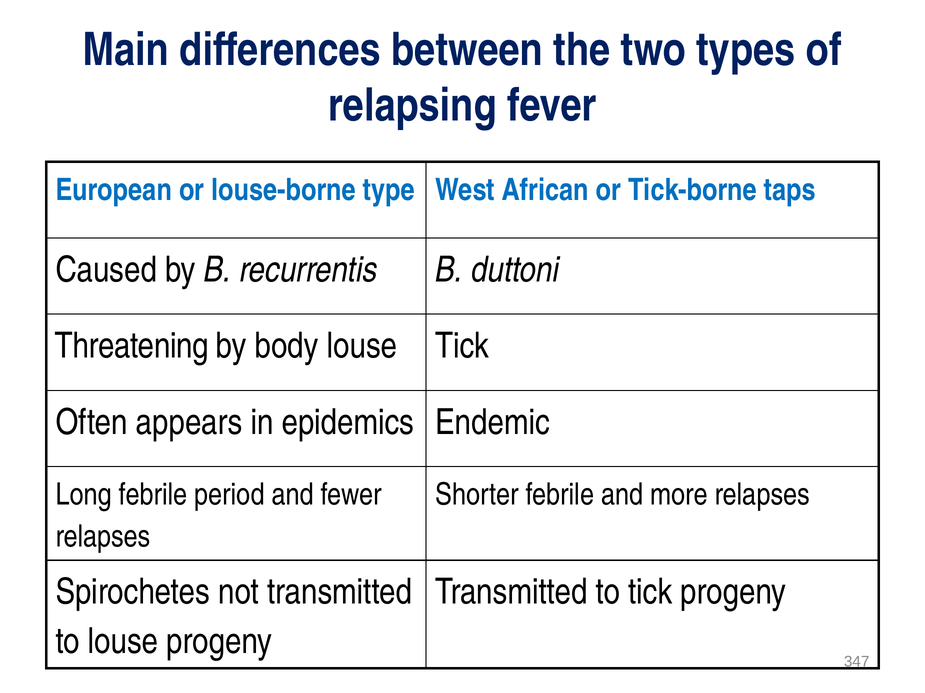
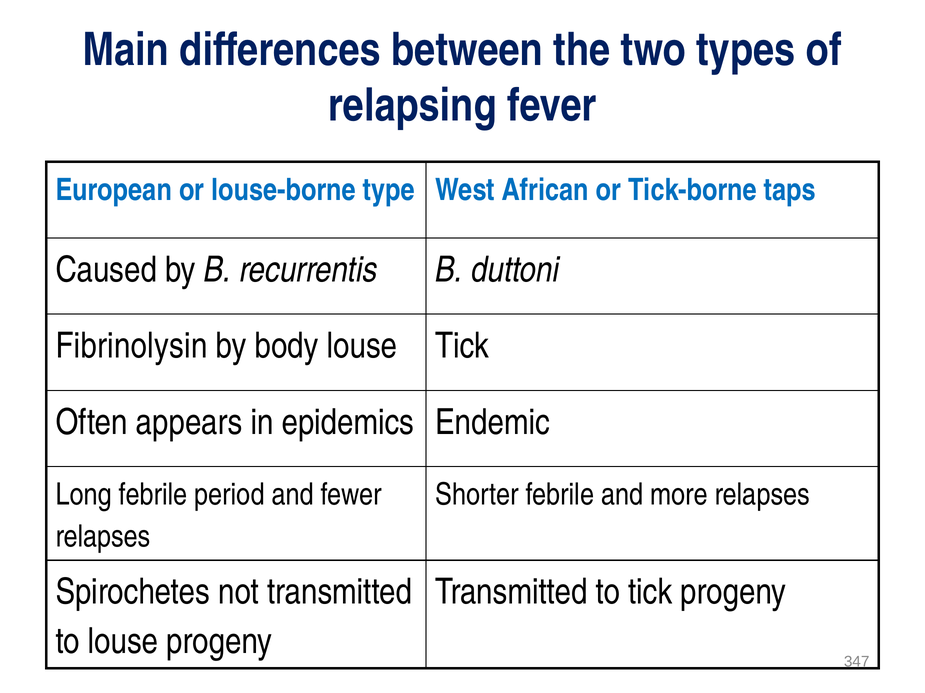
Threatening: Threatening -> Fibrinolysin
